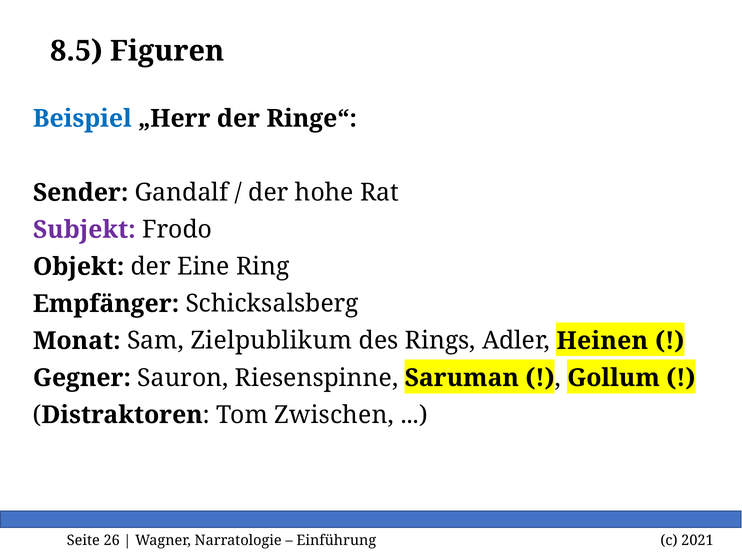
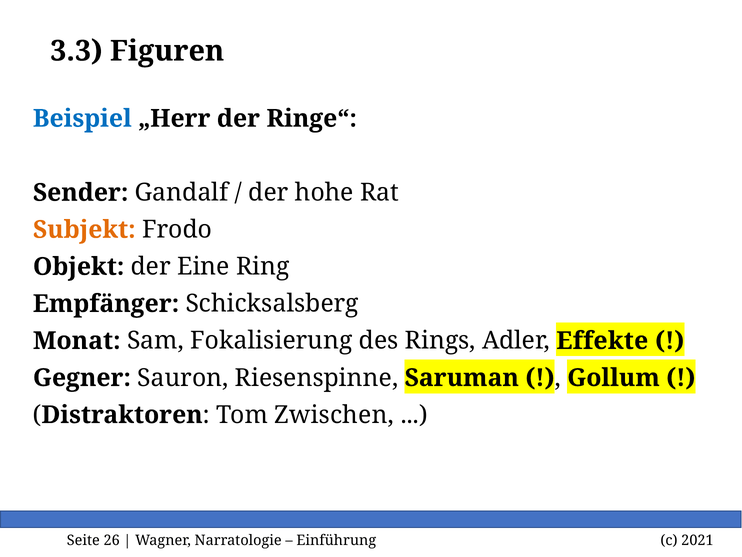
8.5: 8.5 -> 3.3
Subjekt colour: purple -> orange
Zielpublikum: Zielpublikum -> Fokalisierung
Heinen: Heinen -> Effekte
